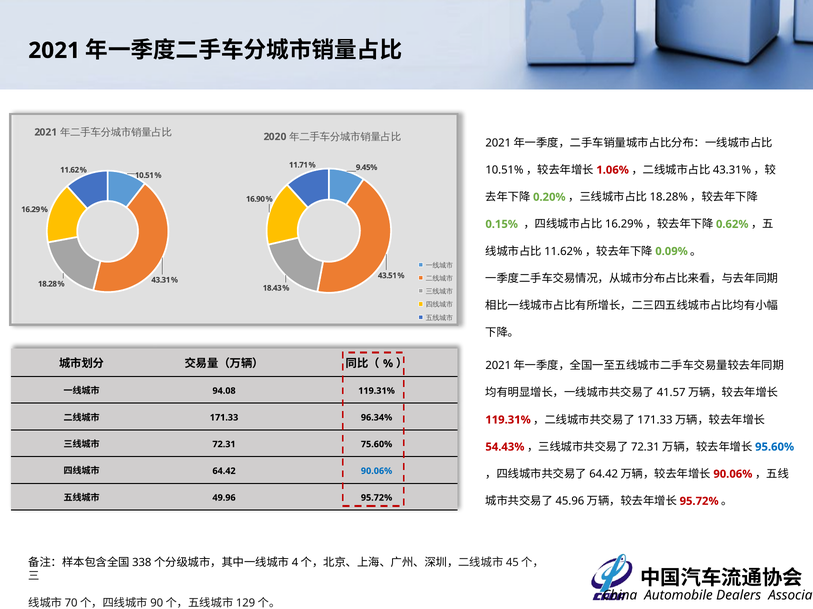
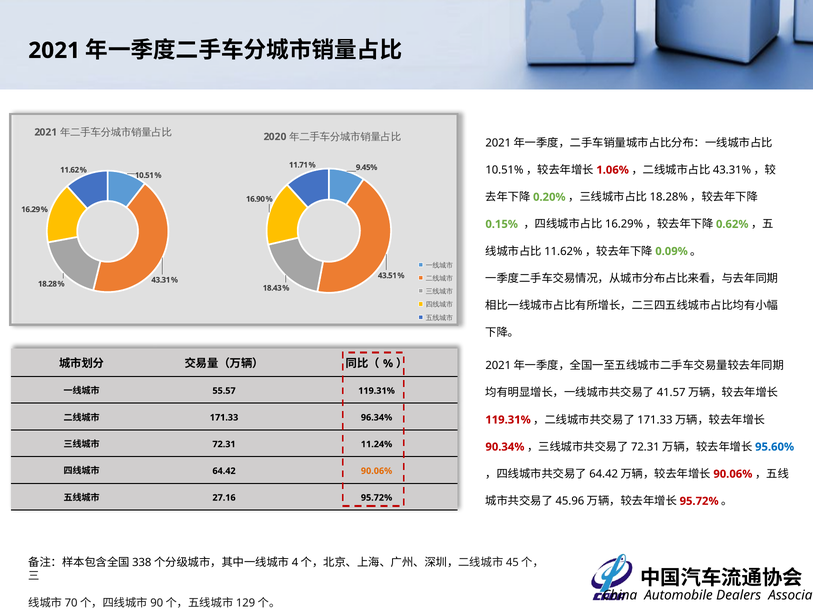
94.08: 94.08 -> 55.57
75.60%: 75.60% -> 11.24%
54.43%: 54.43% -> 90.34%
90.06% at (377, 472) colour: blue -> orange
49.96: 49.96 -> 27.16
